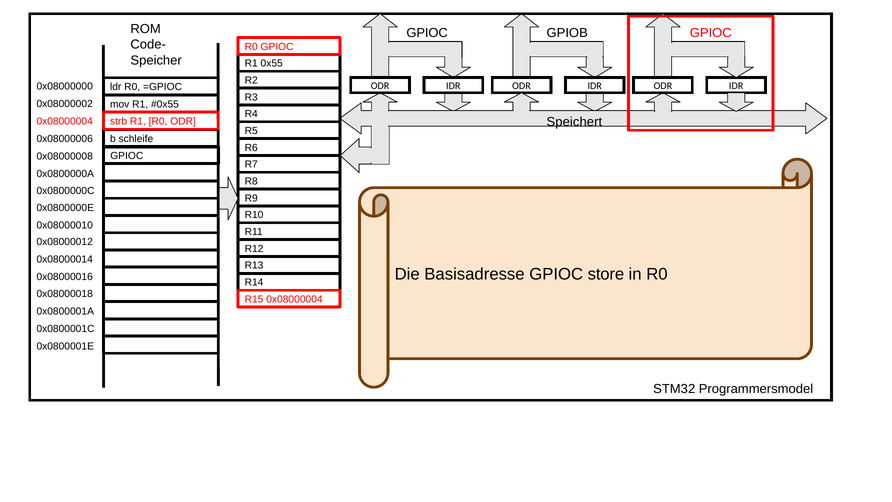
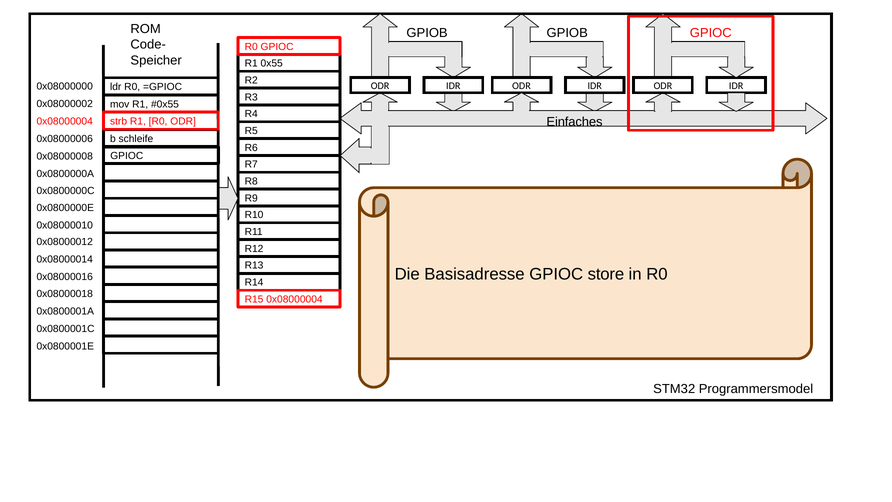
GPIOC at (427, 33): GPIOC -> GPIOB
Speichert: Speichert -> Einfaches
